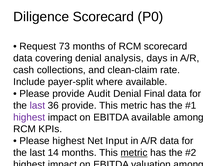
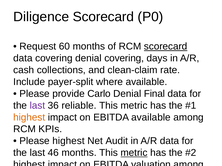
73: 73 -> 60
scorecard at (166, 47) underline: none -> present
denial analysis: analysis -> covering
Audit: Audit -> Carlo
36 provide: provide -> reliable
highest at (29, 118) colour: purple -> orange
Input: Input -> Audit
14: 14 -> 46
